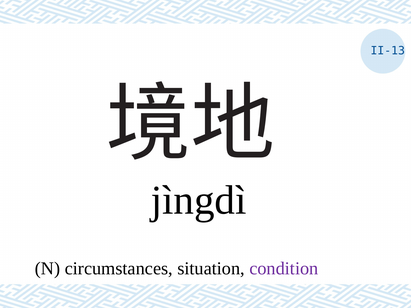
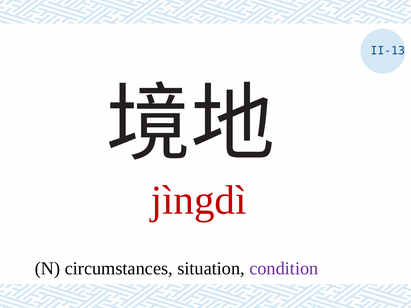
jìngdì colour: black -> red
